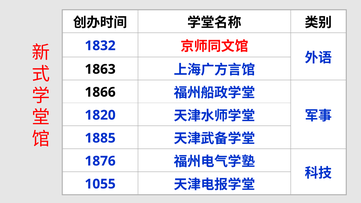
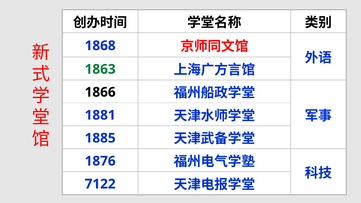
1832: 1832 -> 1868
1863 colour: black -> green
1820: 1820 -> 1881
1055: 1055 -> 7122
